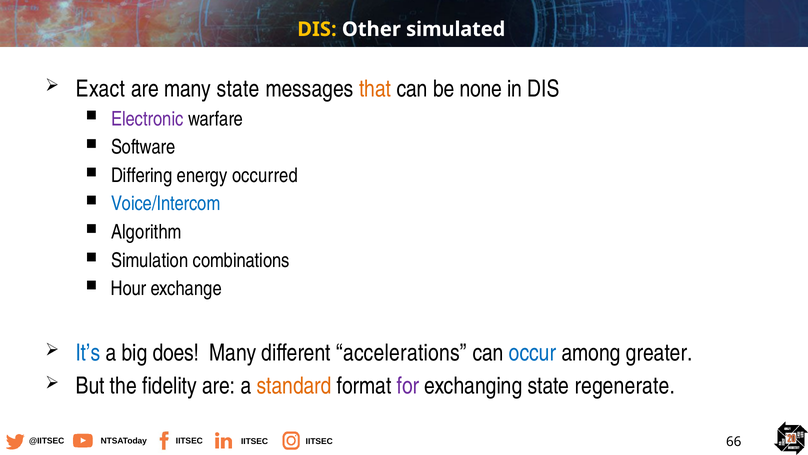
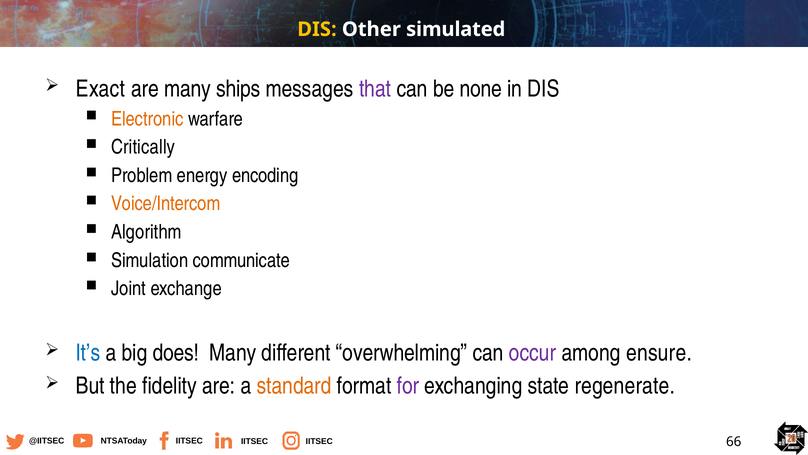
many state: state -> ships
that colour: orange -> purple
Electronic colour: purple -> orange
Software: Software -> Critically
Differing: Differing -> Problem
occurred: occurred -> encoding
Voice/Intercom colour: blue -> orange
combinations: combinations -> communicate
Hour: Hour -> Joint
accelerations: accelerations -> overwhelming
occur colour: blue -> purple
greater: greater -> ensure
